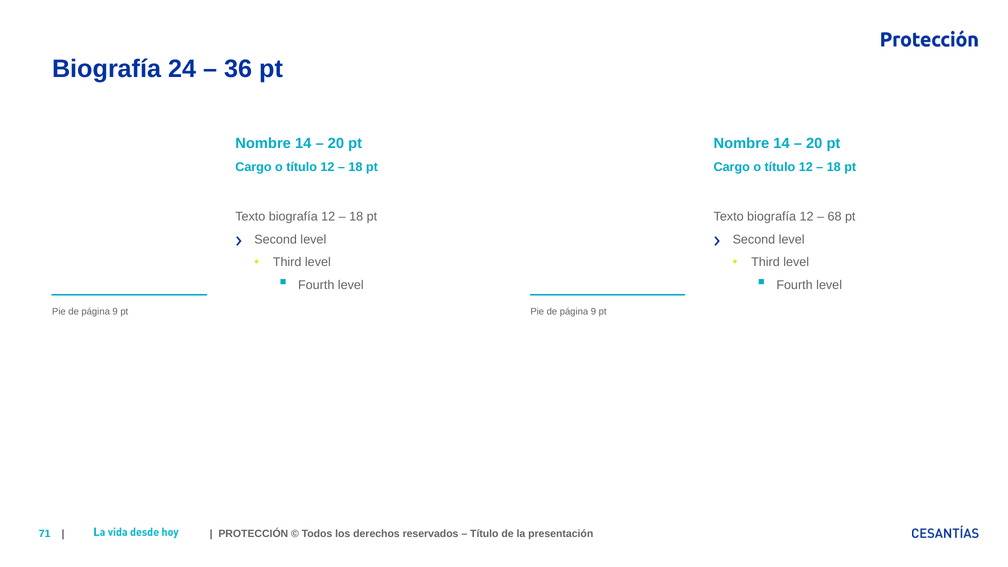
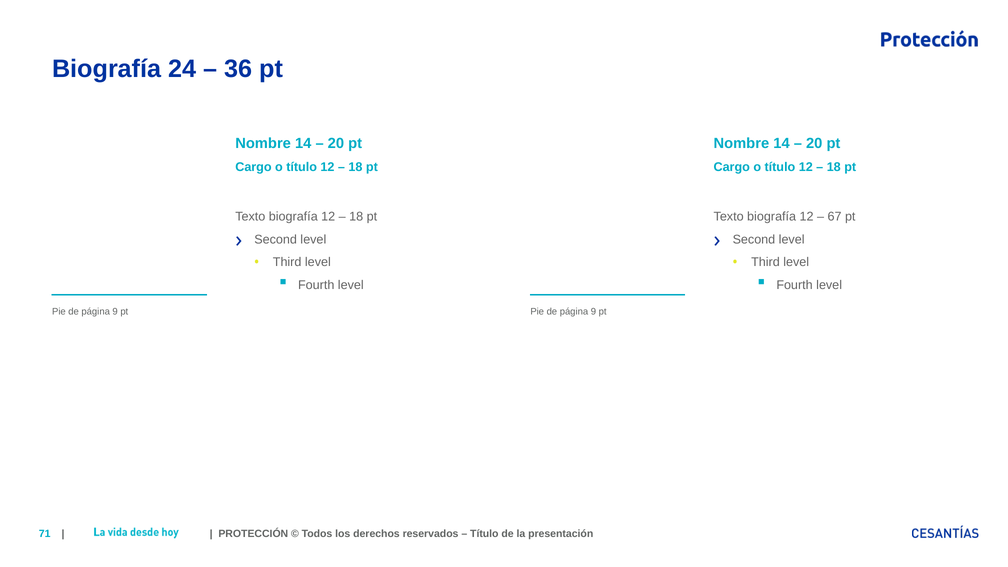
68: 68 -> 67
